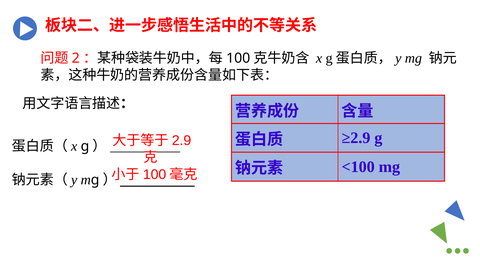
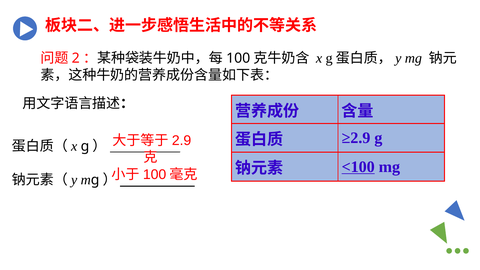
<100 underline: none -> present
